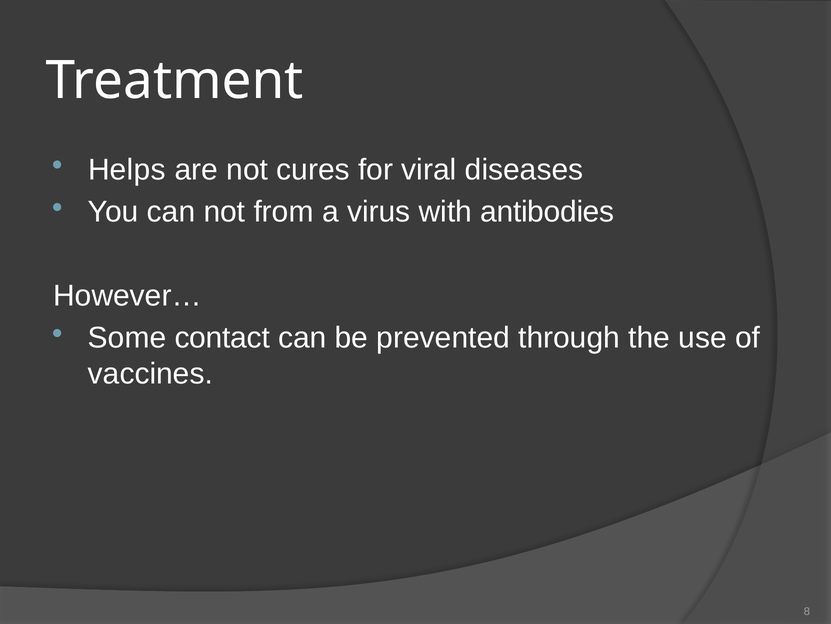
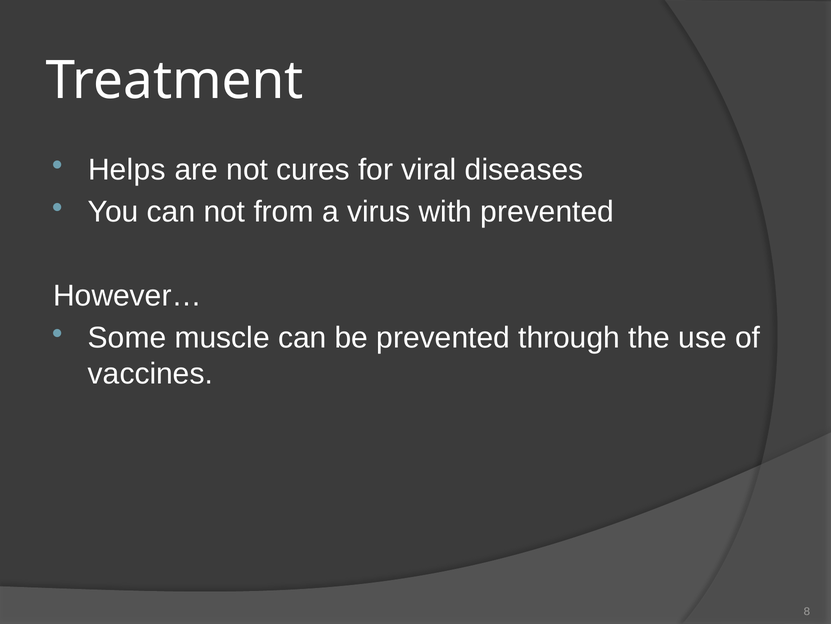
with antibodies: antibodies -> prevented
contact: contact -> muscle
